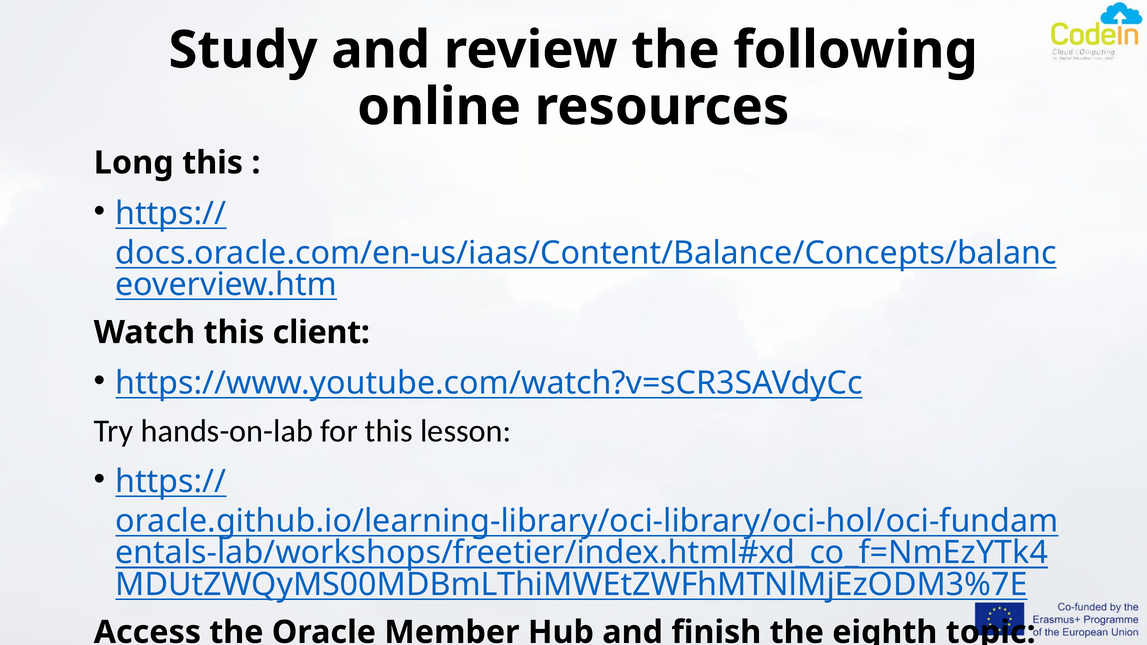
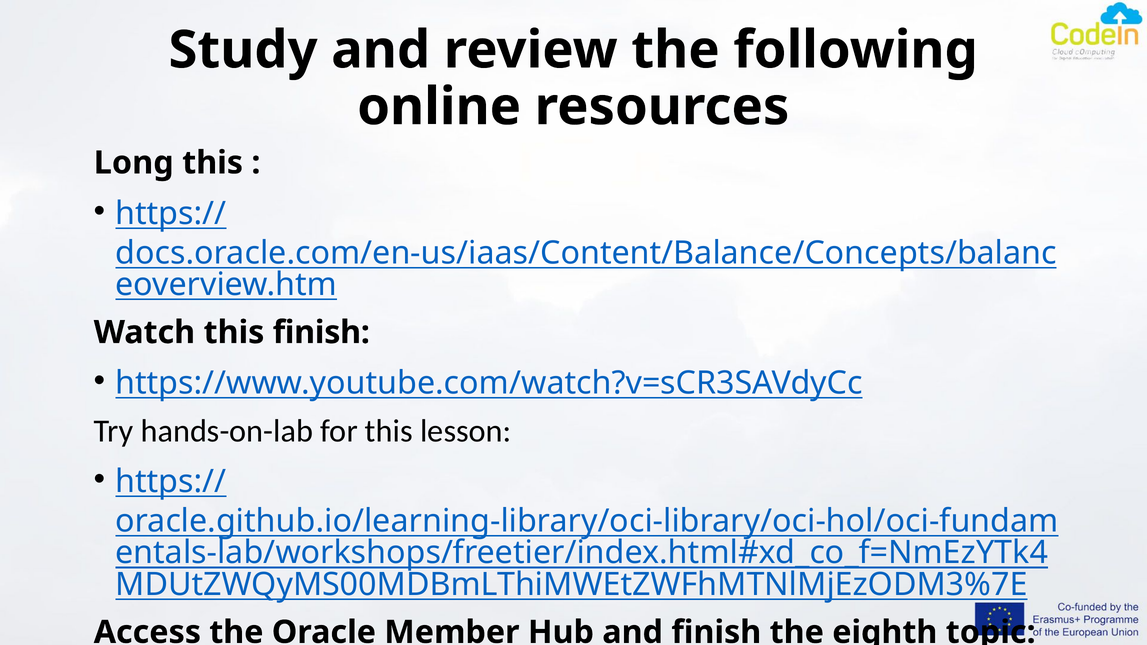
this client: client -> finish
